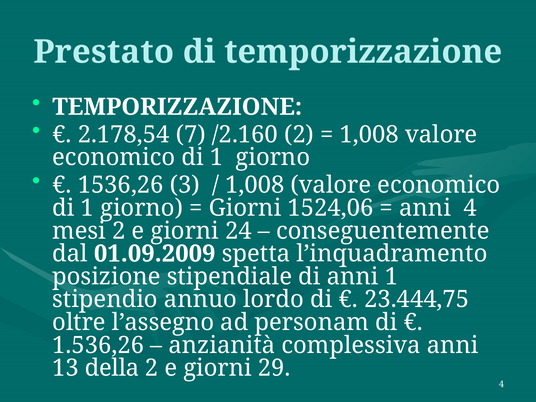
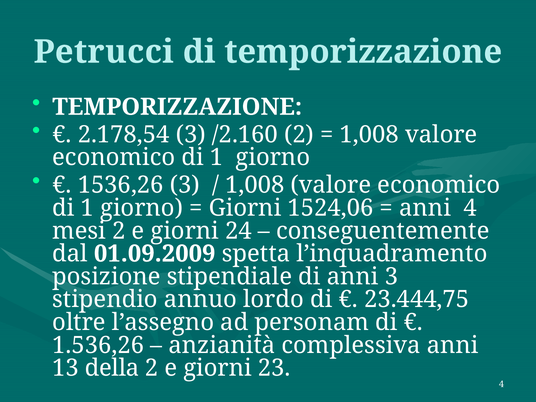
Prestato: Prestato -> Petrucci
2.178,54 7: 7 -> 3
anni 1: 1 -> 3
29: 29 -> 23
